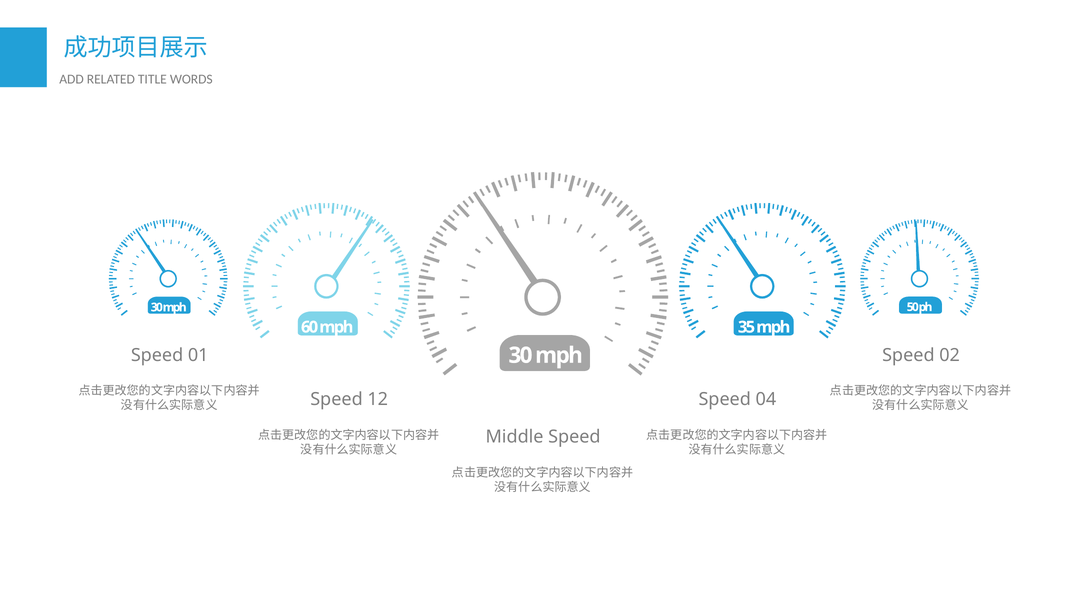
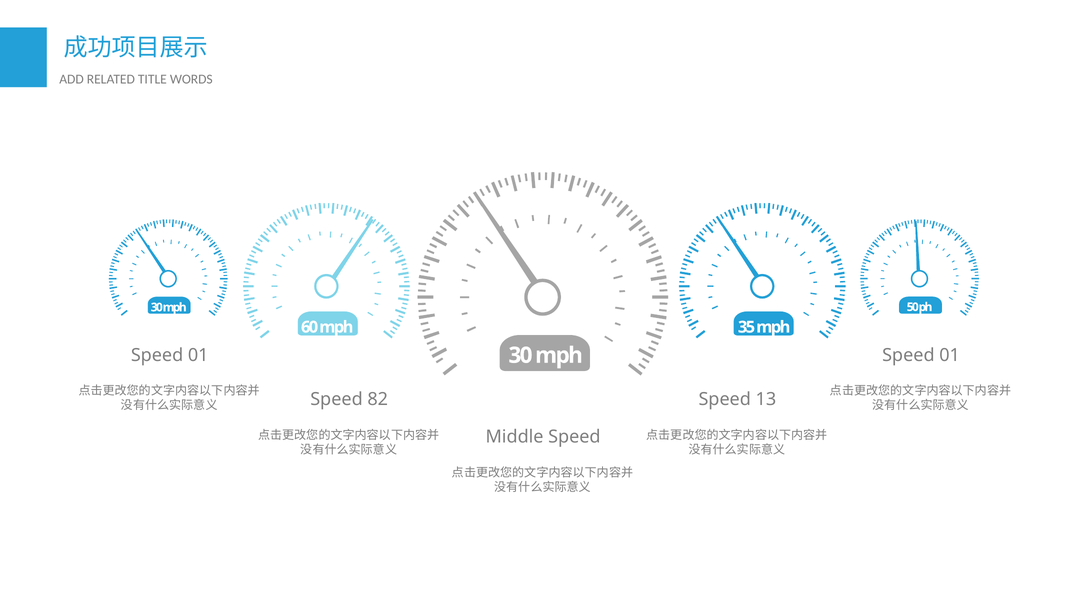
02 at (950, 355): 02 -> 01
12: 12 -> 82
04: 04 -> 13
